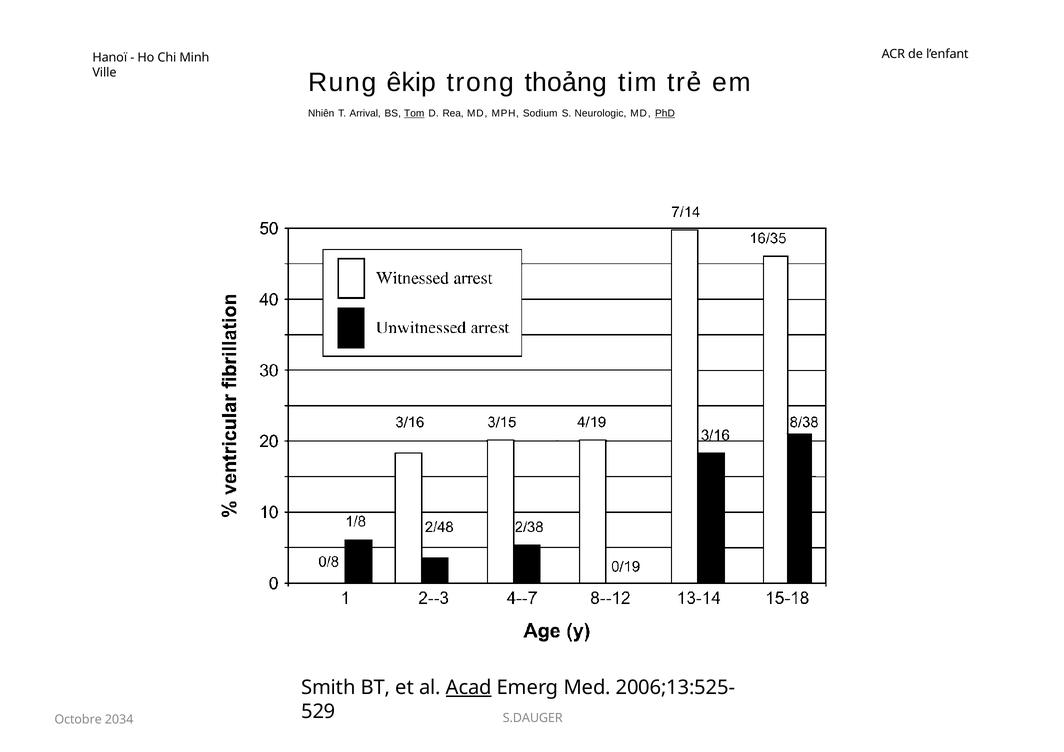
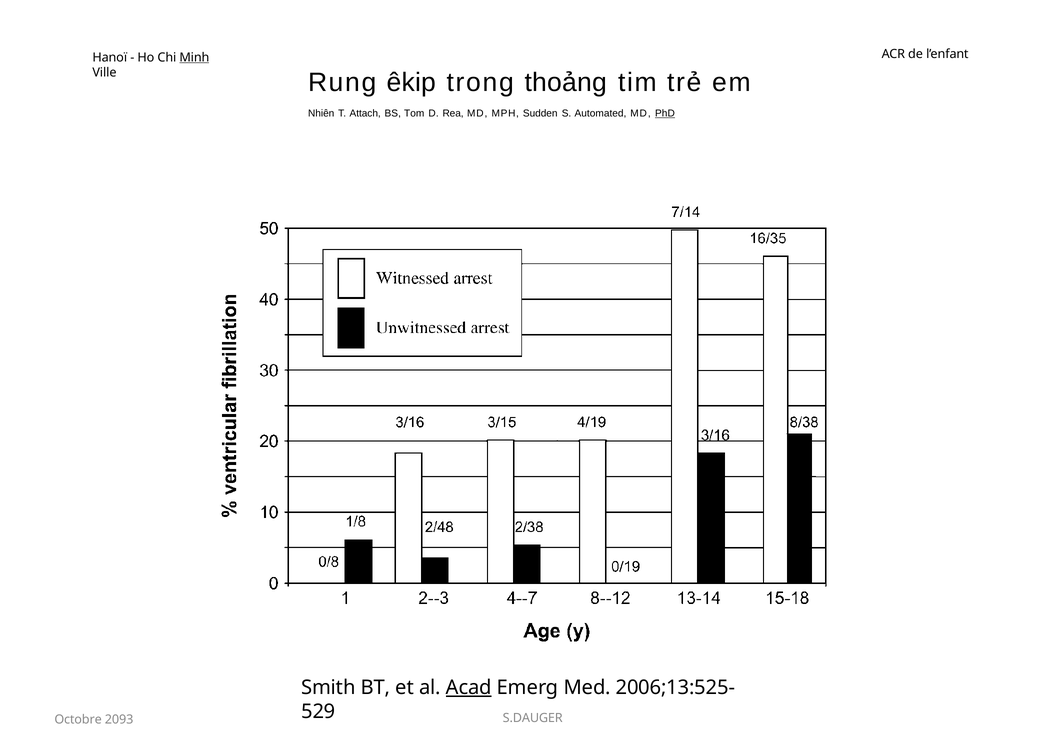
Minh underline: none -> present
Arrival: Arrival -> Attach
Tom underline: present -> none
Sodium: Sodium -> Sudden
Neurologic: Neurologic -> Automated
2034: 2034 -> 2093
